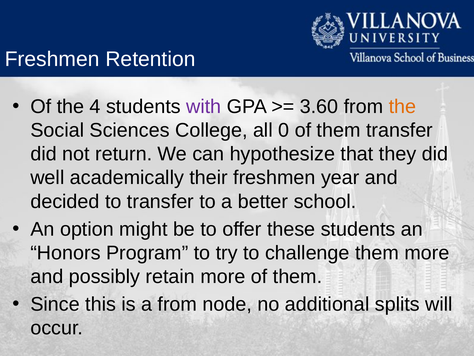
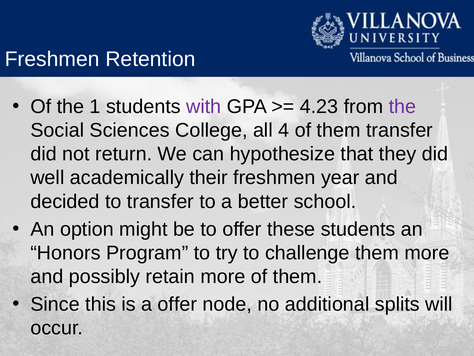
4: 4 -> 1
3.60: 3.60 -> 4.23
the at (402, 106) colour: orange -> purple
0: 0 -> 4
a from: from -> offer
